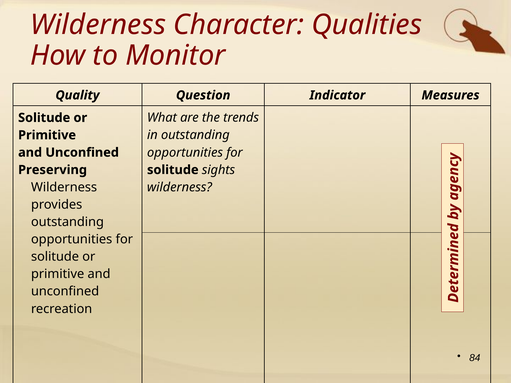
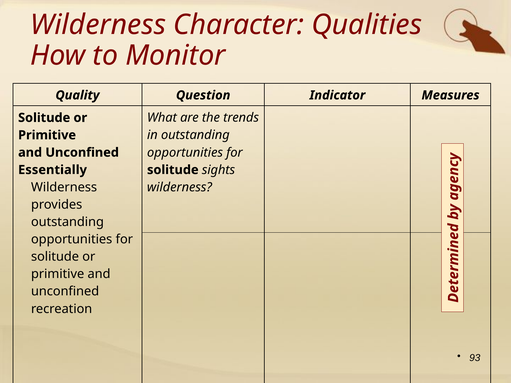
Preserving: Preserving -> Essentially
84: 84 -> 93
